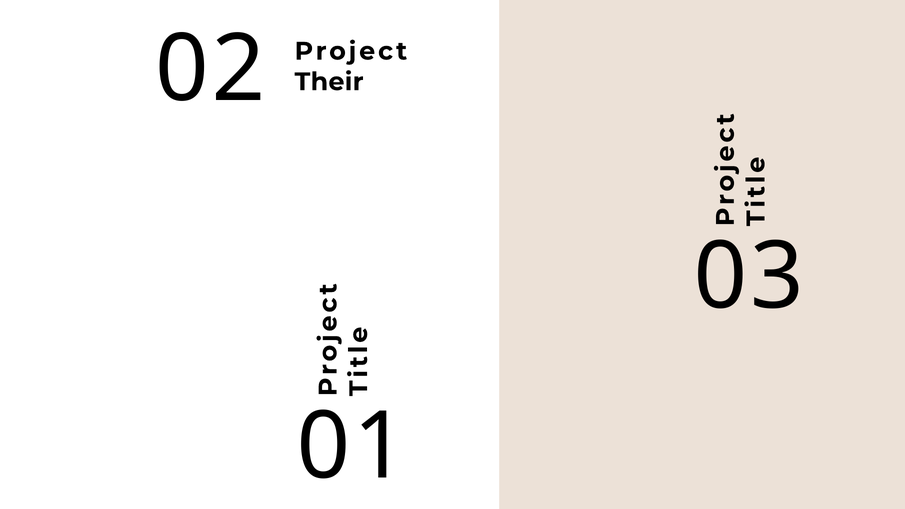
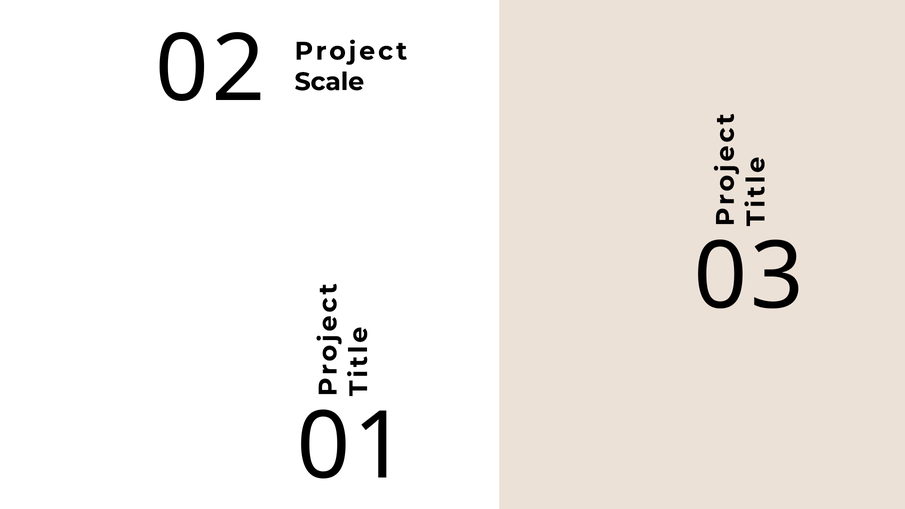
Their: Their -> Scale
